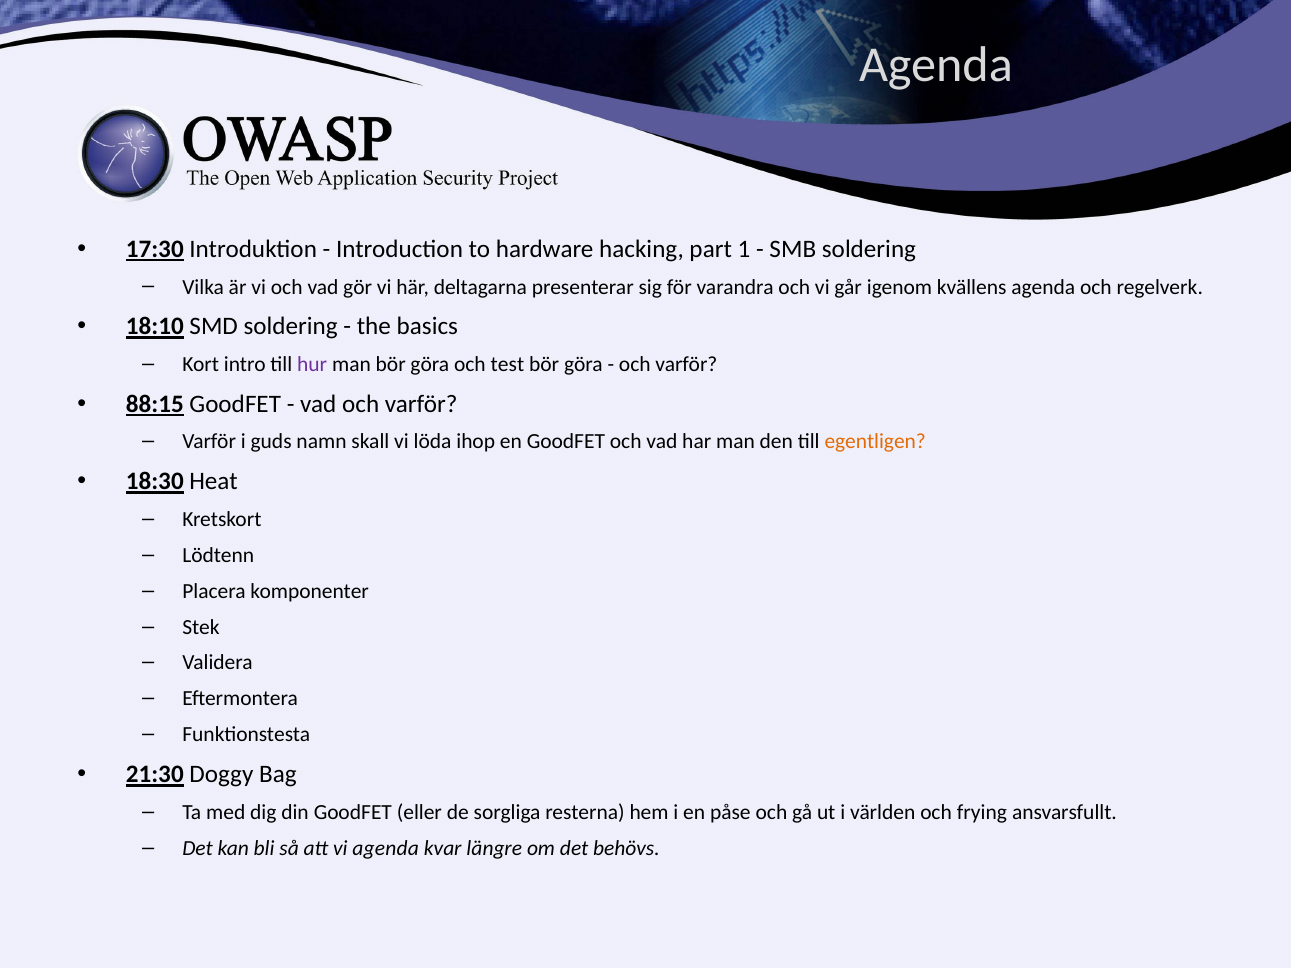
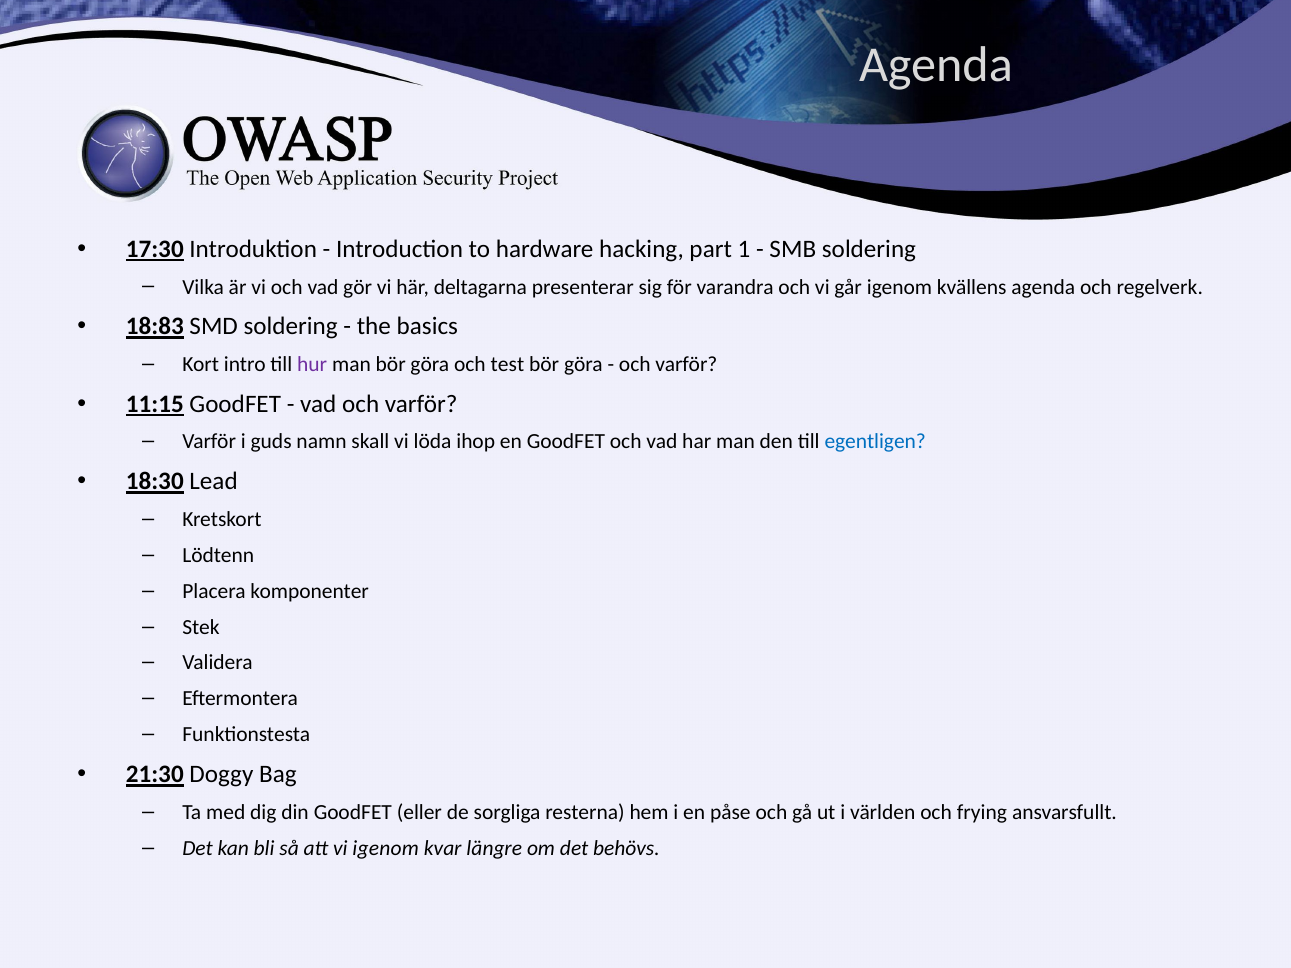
18:10: 18:10 -> 18:83
88:15: 88:15 -> 11:15
egentligen colour: orange -> blue
Heat: Heat -> Lead
vi agenda: agenda -> igenom
